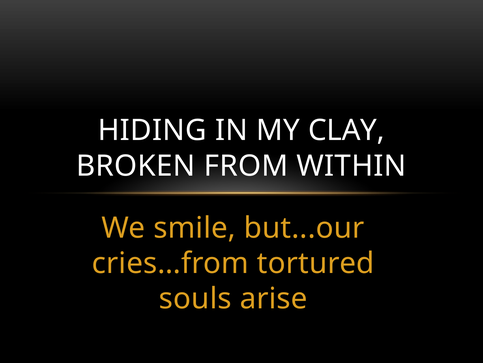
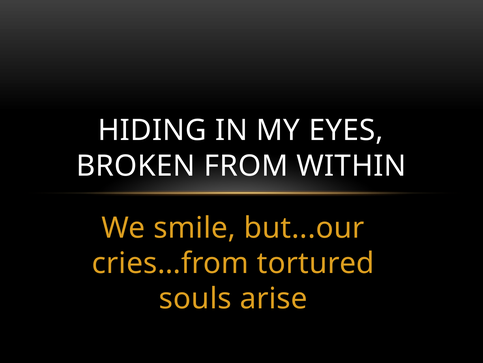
CLAY: CLAY -> EYES
